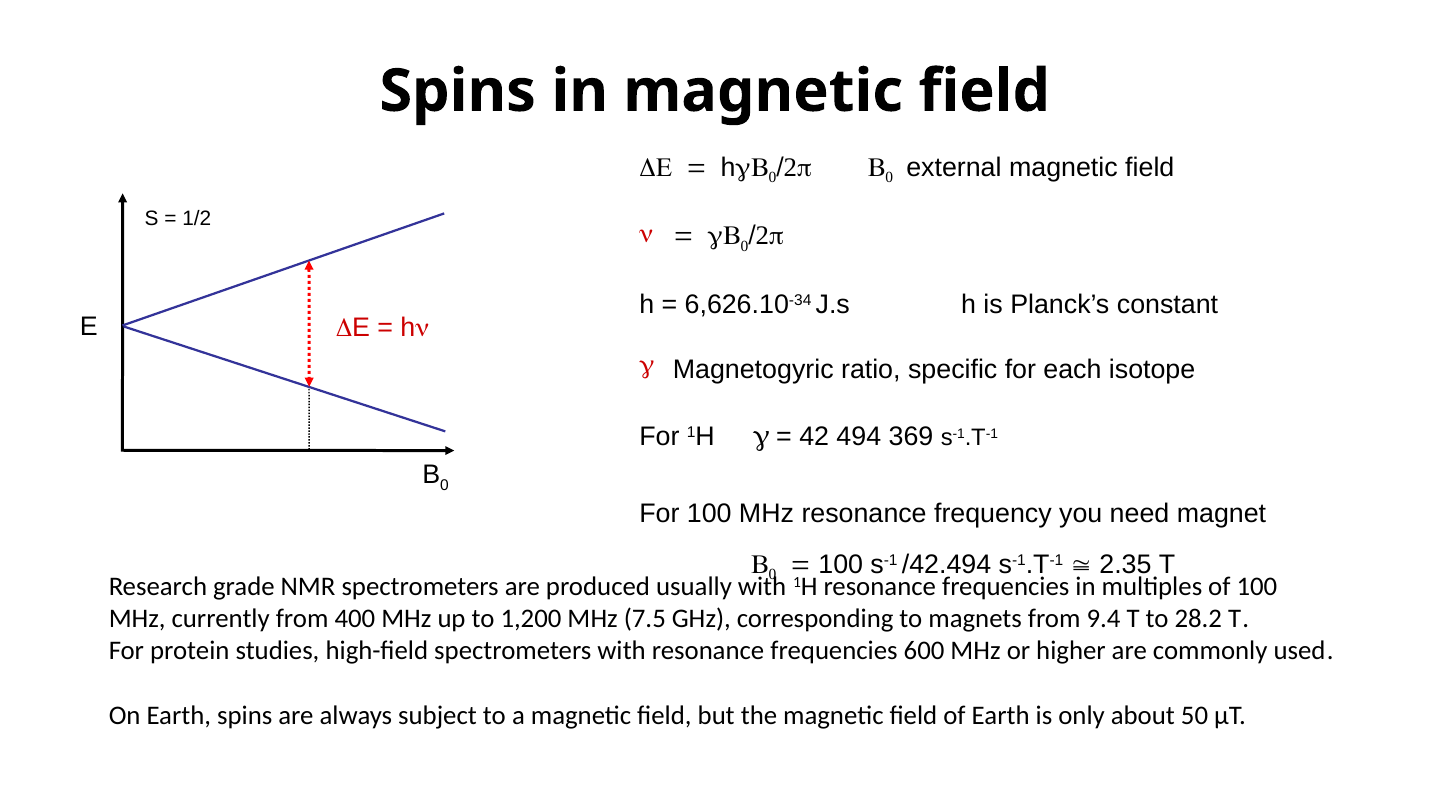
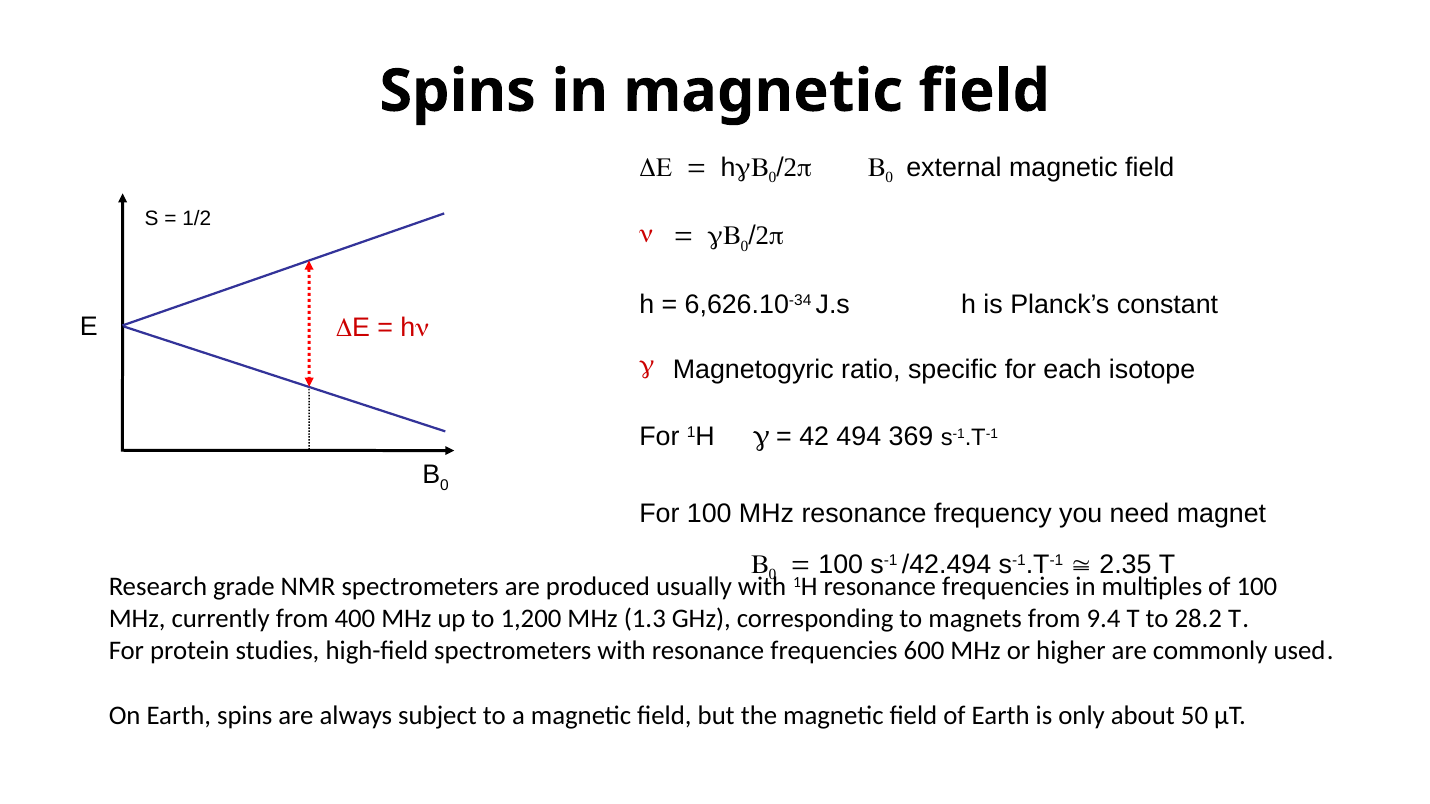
7.5: 7.5 -> 1.3
